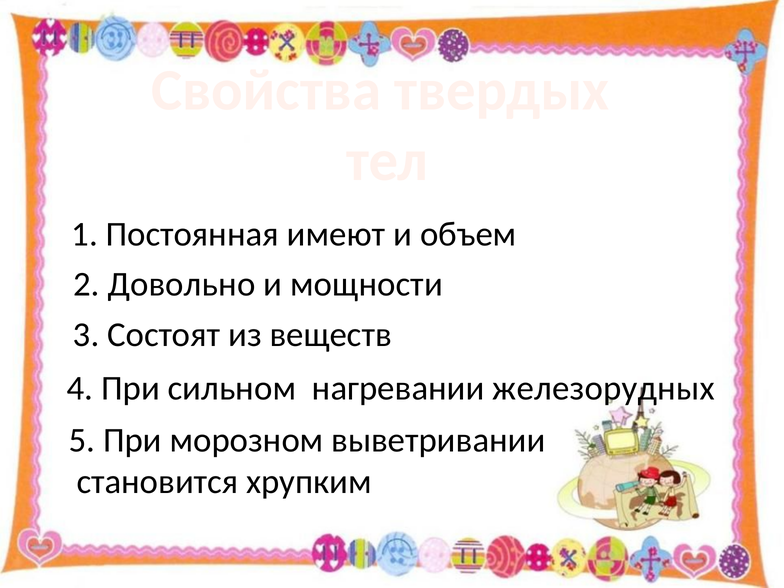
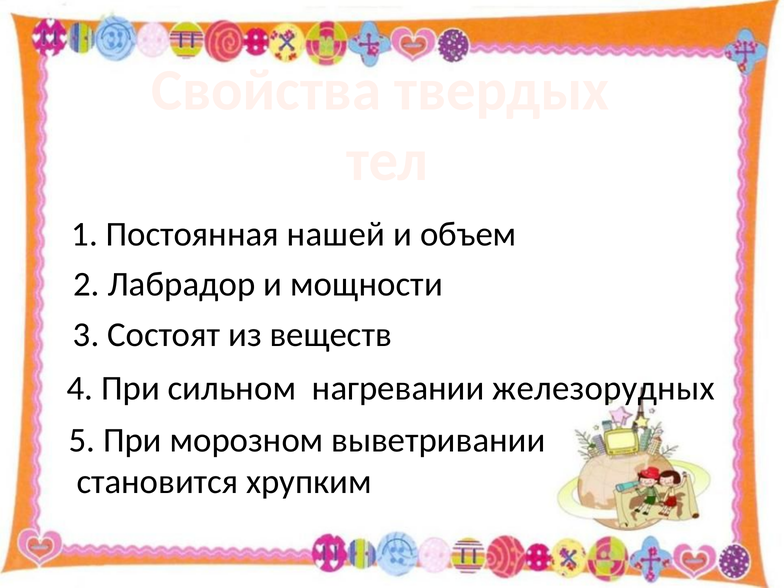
имеют: имеют -> нашей
Довольно: Довольно -> Лабрадор
